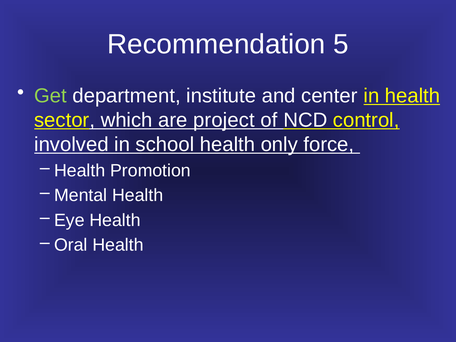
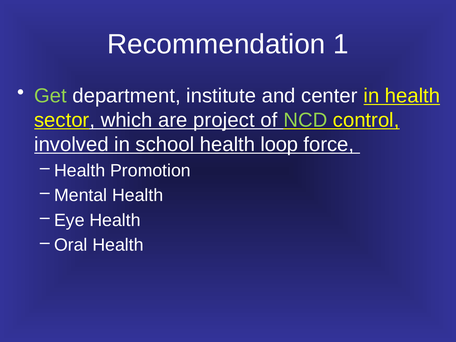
5: 5 -> 1
NCD colour: white -> light green
only: only -> loop
